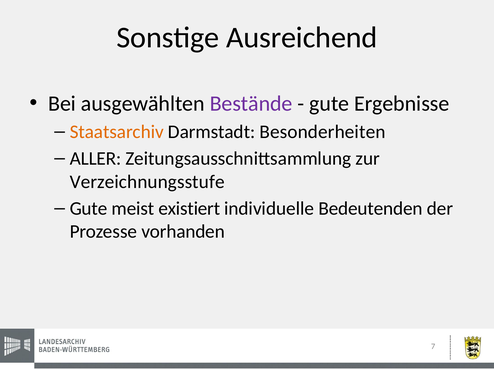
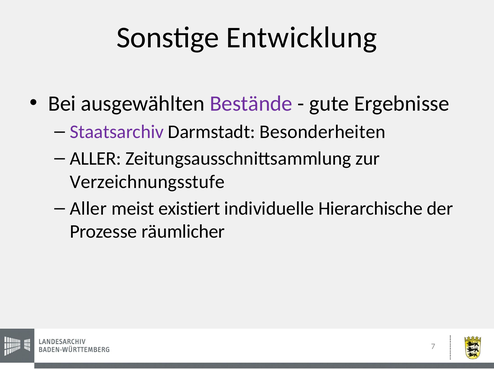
Ausreichend: Ausreichend -> Entwicklung
Staatsarchiv colour: orange -> purple
Gute at (88, 209): Gute -> Aller
Bedeutenden: Bedeutenden -> Hierarchische
vorhanden: vorhanden -> räumlicher
